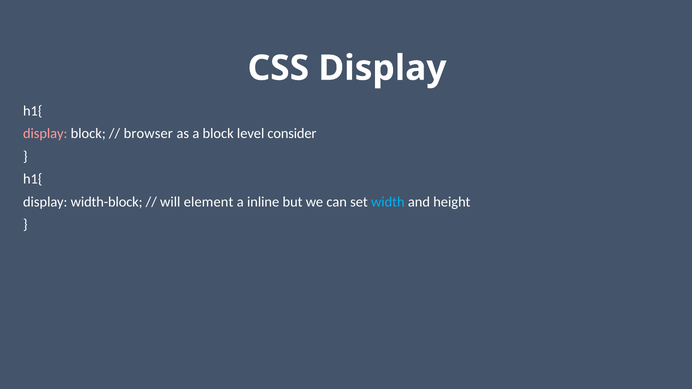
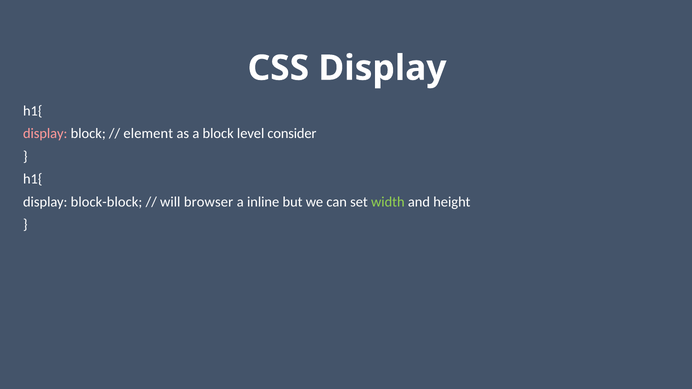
browser: browser -> element
width-block: width-block -> block-block
element: element -> browser
width colour: light blue -> light green
